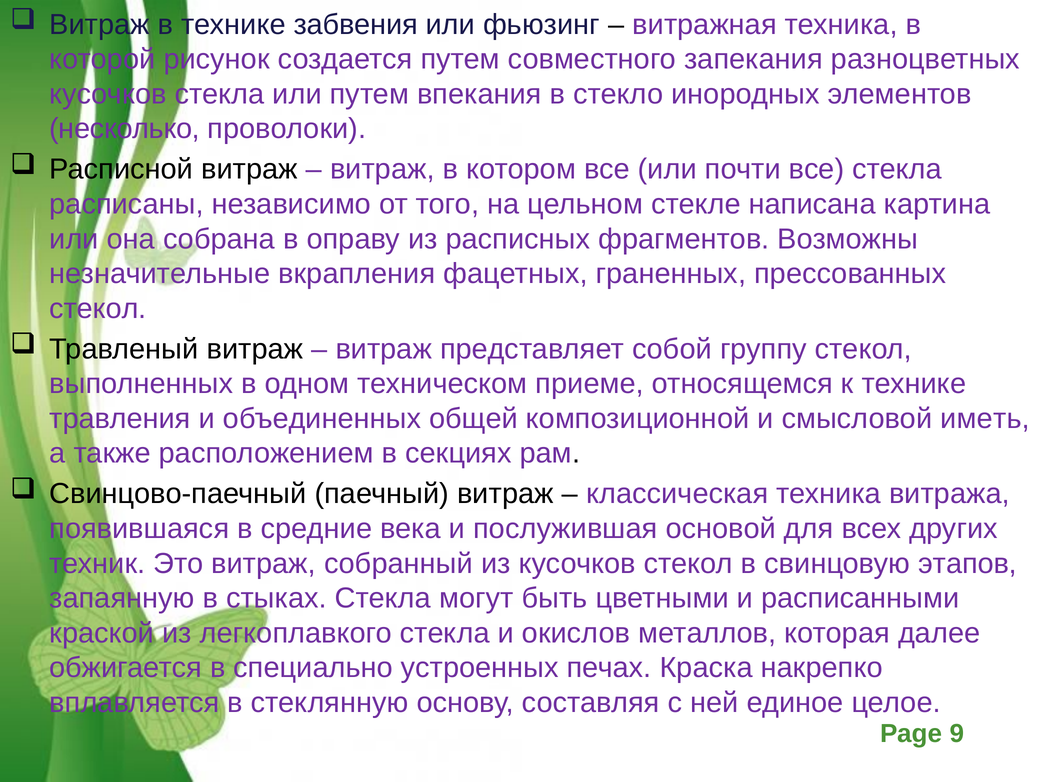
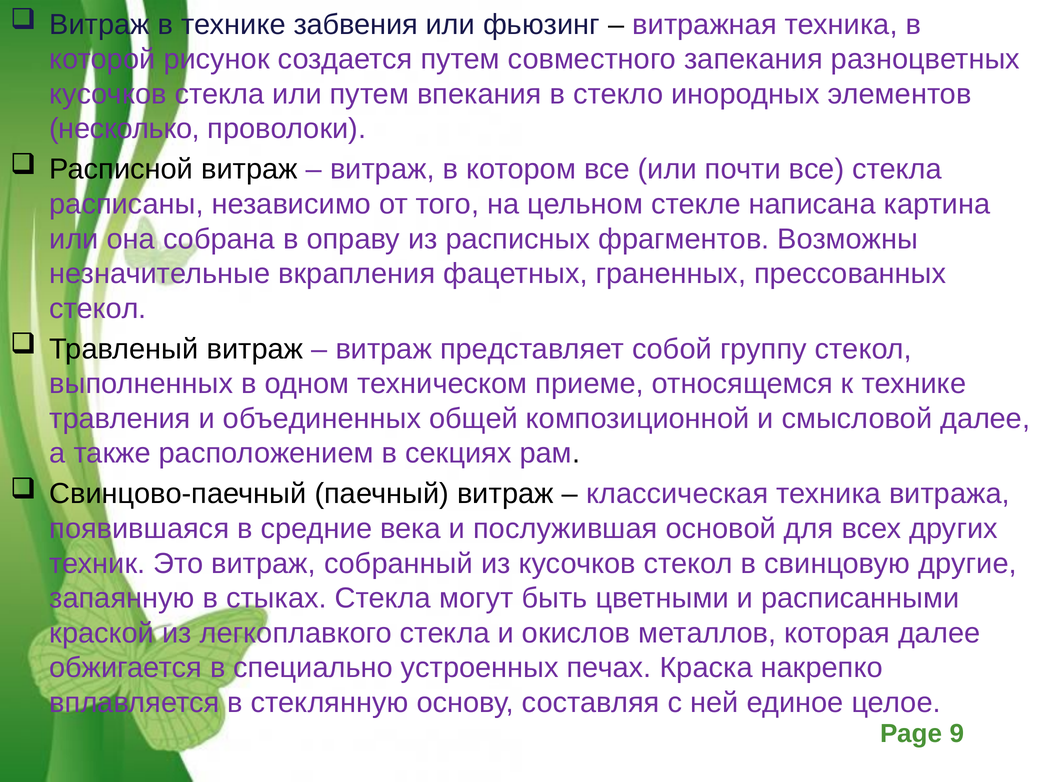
смысловой иметь: иметь -> далее
этапов: этапов -> другие
